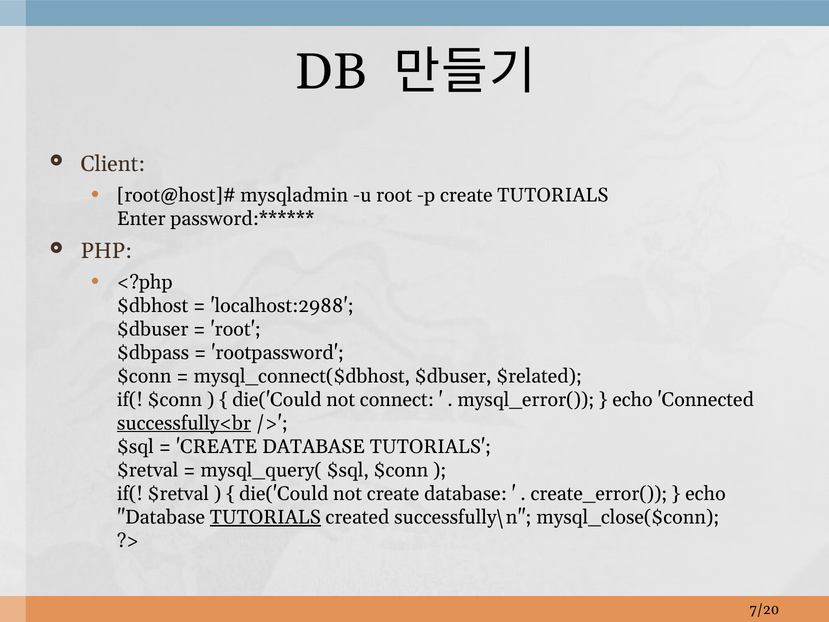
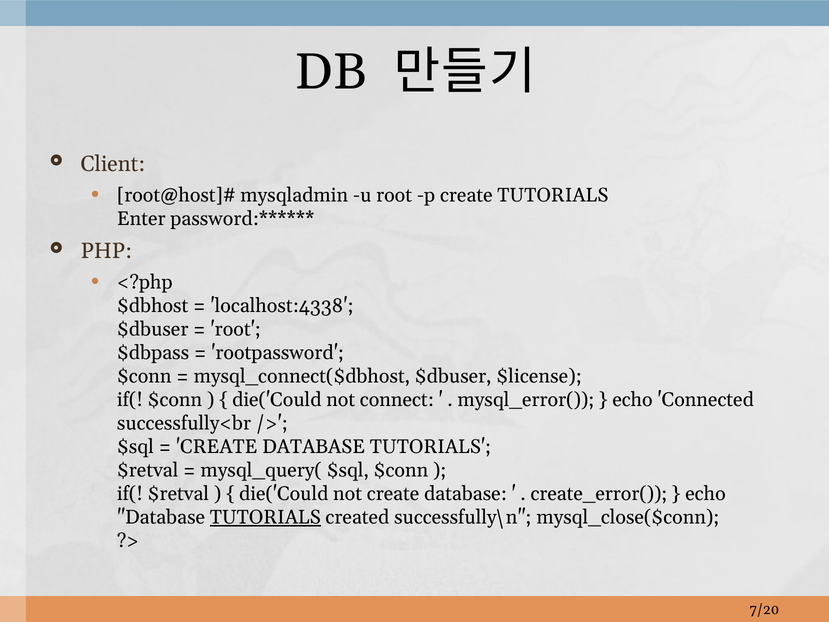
localhost:2988: localhost:2988 -> localhost:4338
$related: $related -> $license
successfully<br underline: present -> none
